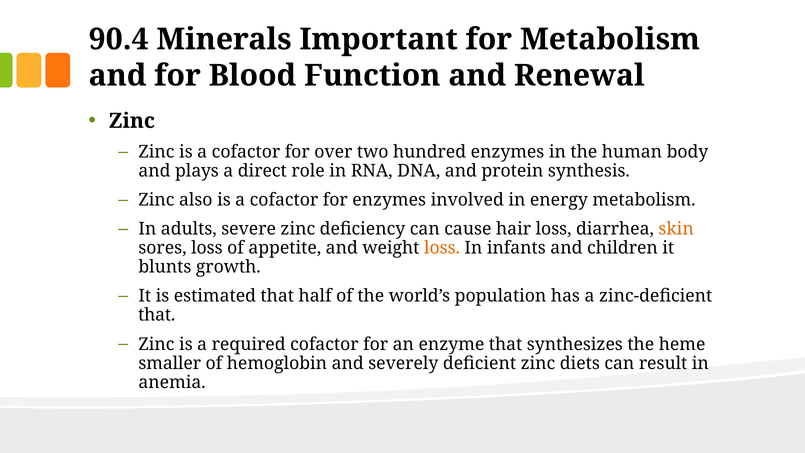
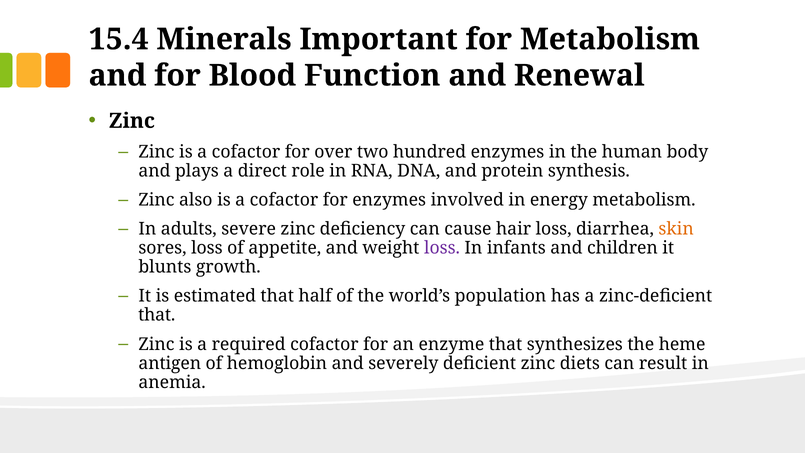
90.4: 90.4 -> 15.4
loss at (442, 248) colour: orange -> purple
smaller: smaller -> antigen
